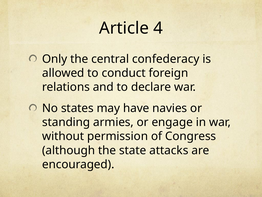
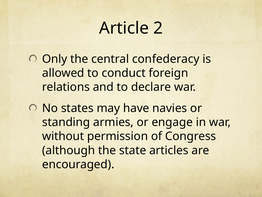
4: 4 -> 2
attacks: attacks -> articles
